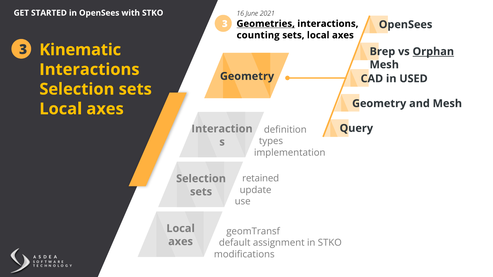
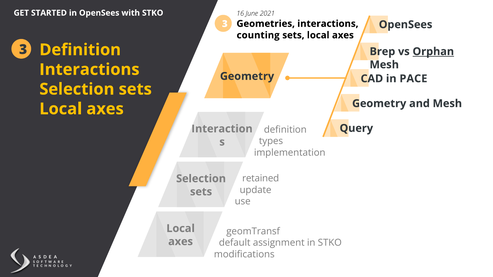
Geometries underline: present -> none
Kinematic at (80, 50): Kinematic -> Definition
USED: USED -> PACE
